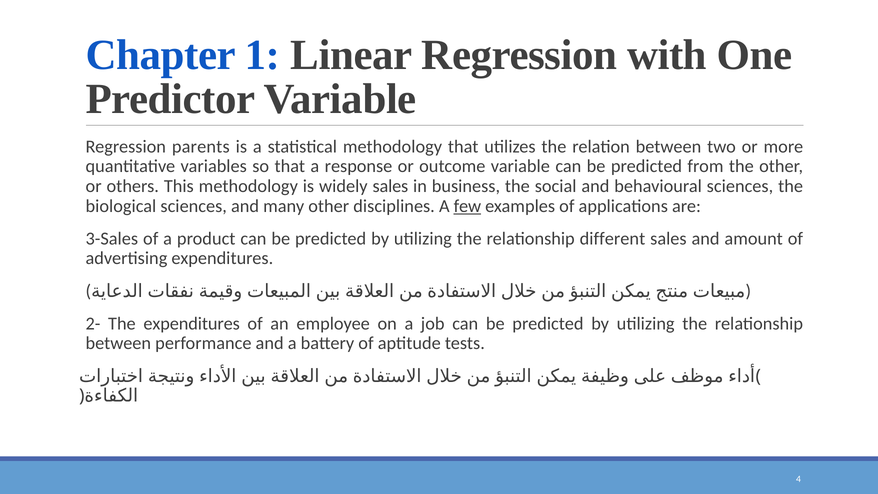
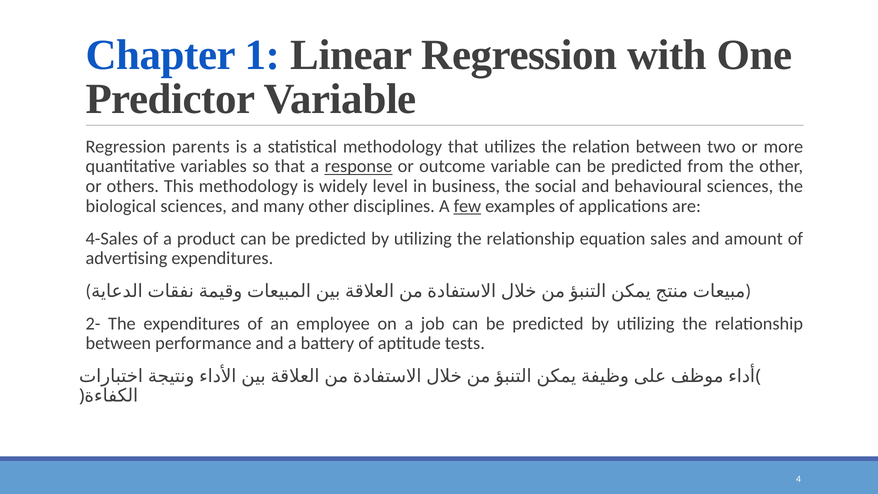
response underline: none -> present
widely sales: sales -> level
3-Sales: 3-Sales -> 4-Sales
different: different -> equation
